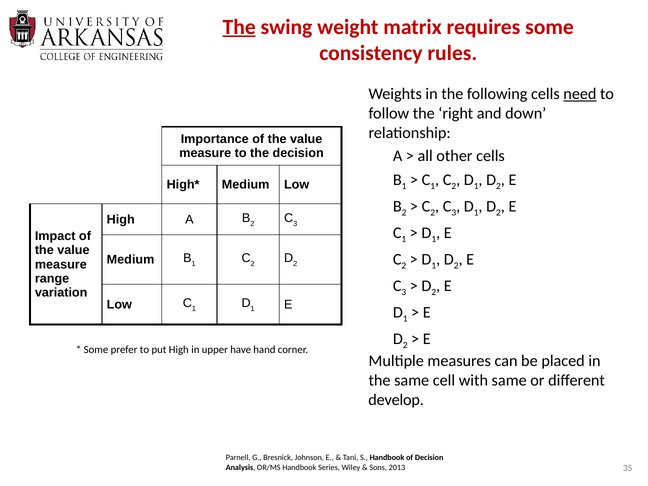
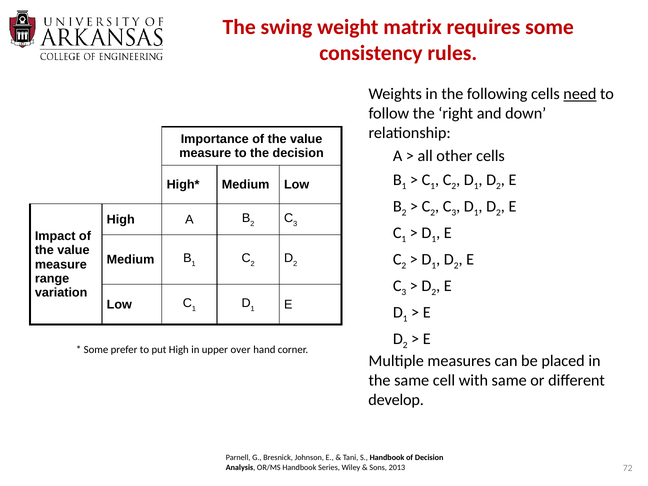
The at (239, 27) underline: present -> none
have: have -> over
35: 35 -> 72
